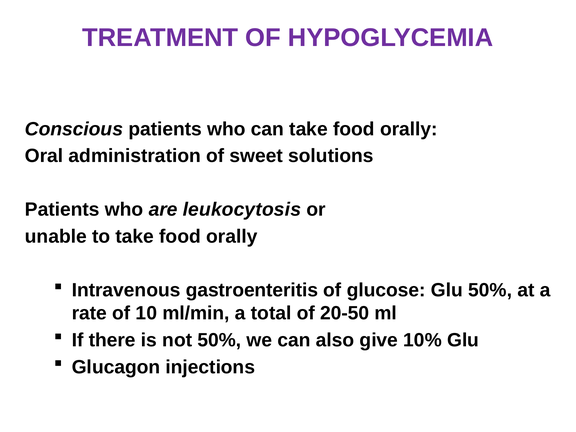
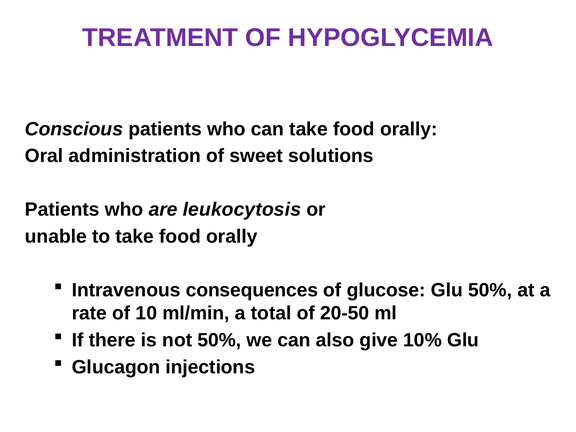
gastroenteritis: gastroenteritis -> consequences
